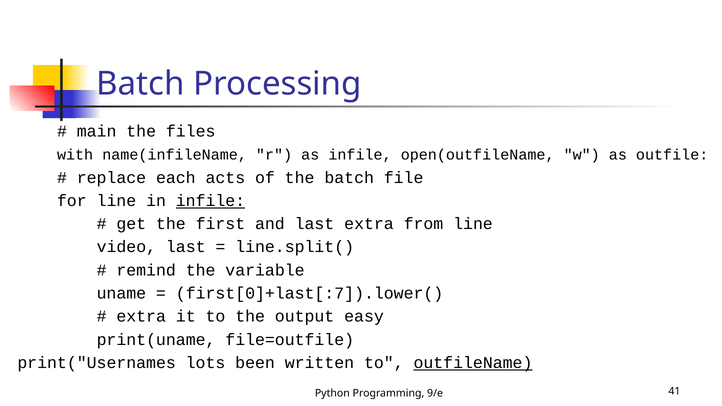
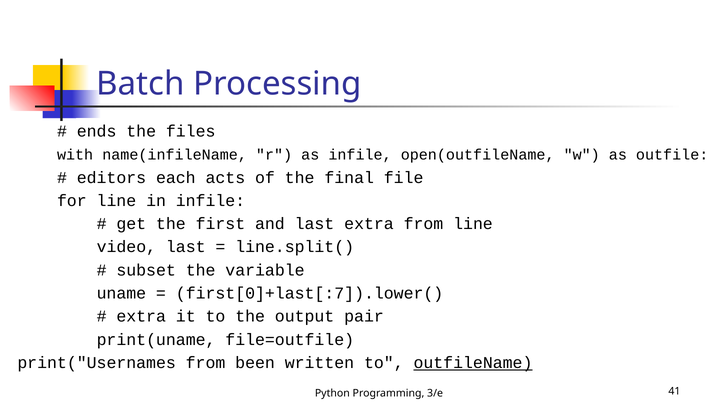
main: main -> ends
replace: replace -> editors
the batch: batch -> final
infile at (210, 201) underline: present -> none
remind: remind -> subset
easy: easy -> pair
print("Usernames lots: lots -> from
9/e: 9/e -> 3/e
